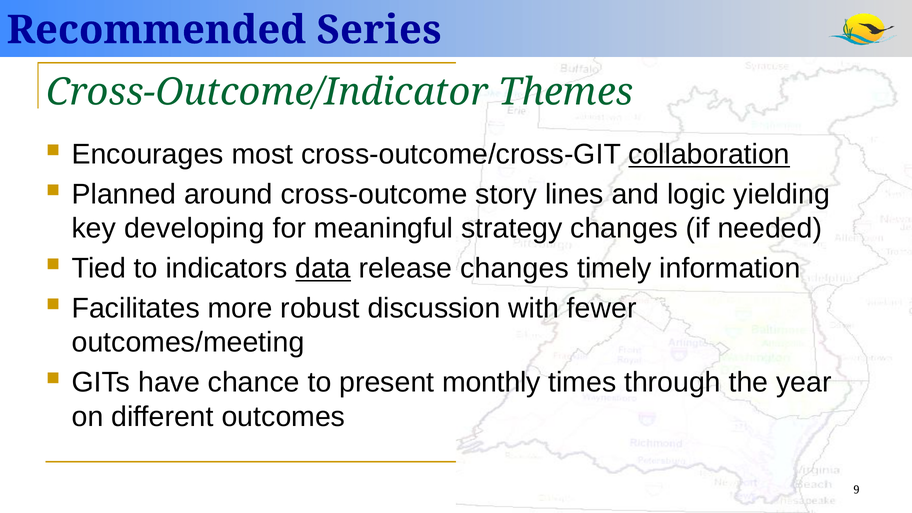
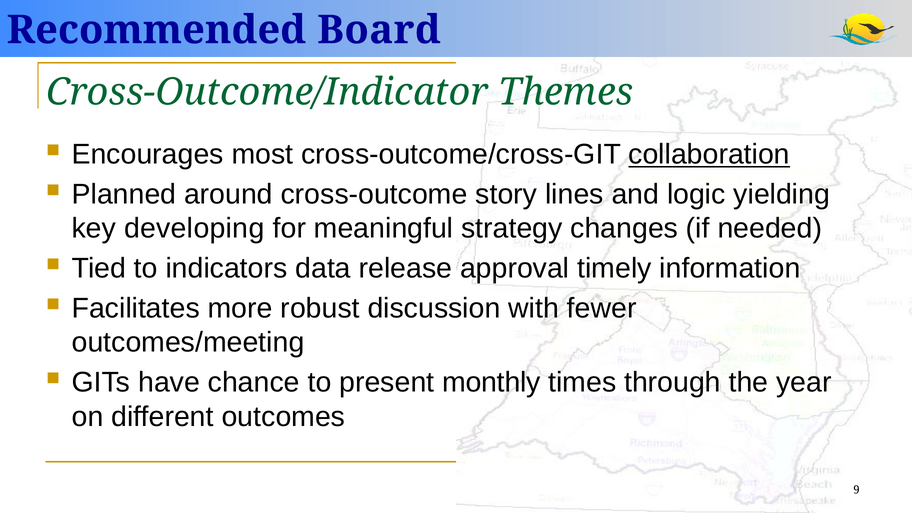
Series: Series -> Board
data underline: present -> none
release changes: changes -> approval
